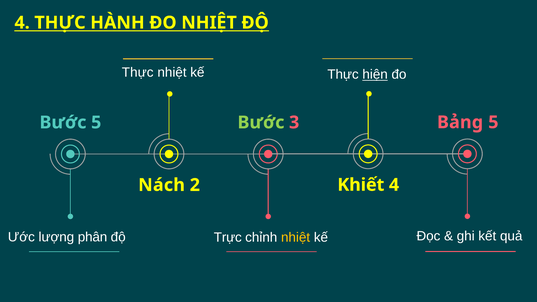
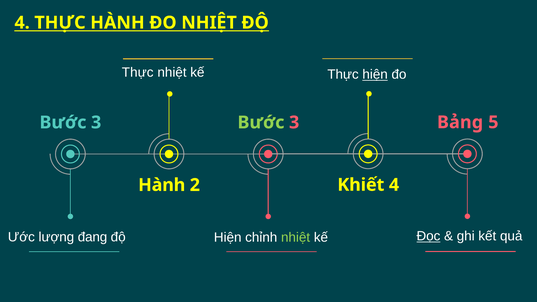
5 at (96, 122): 5 -> 3
Nách at (162, 185): Nách -> Hành
Đọc underline: none -> present
phân: phân -> đang
Trực at (228, 238): Trực -> Hiện
nhiệt at (296, 238) colour: yellow -> light green
